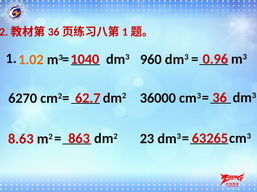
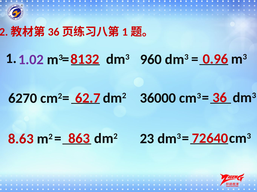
1040: 1040 -> 8132
1.02 colour: orange -> purple
63265: 63265 -> 72640
